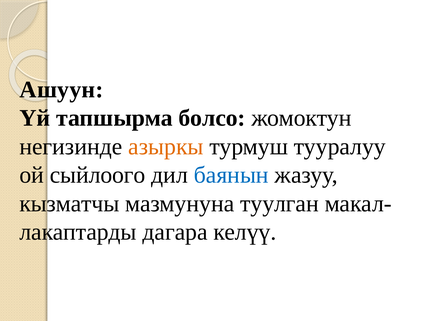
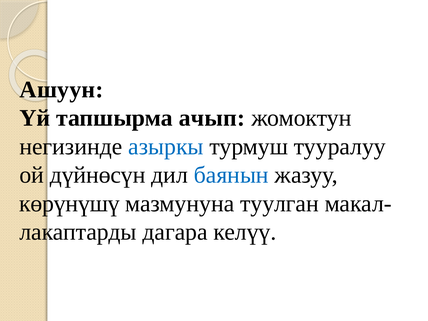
болсо: болсо -> ачып
азыркы colour: orange -> blue
сыйлоого: сыйлоого -> дүйнөсүн
кызматчы: кызматчы -> көрүнүшү
